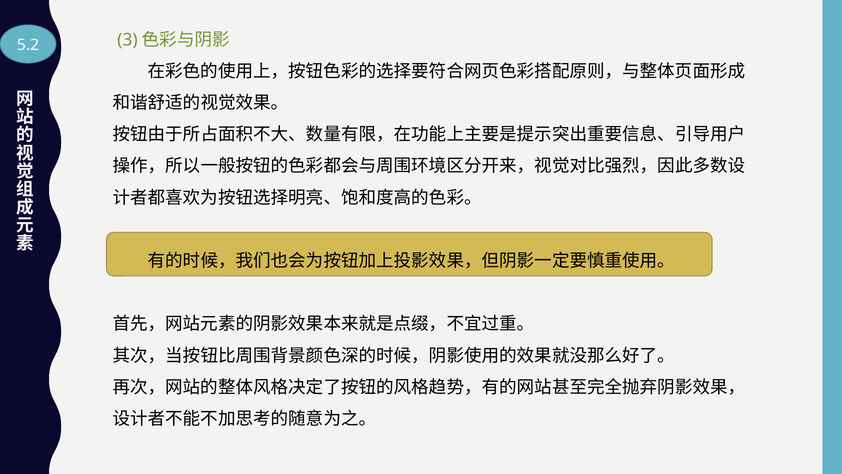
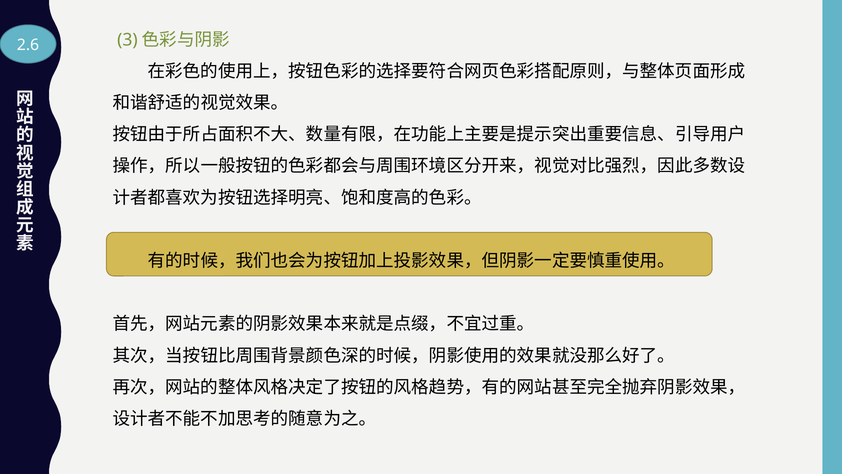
5.2: 5.2 -> 2.6
